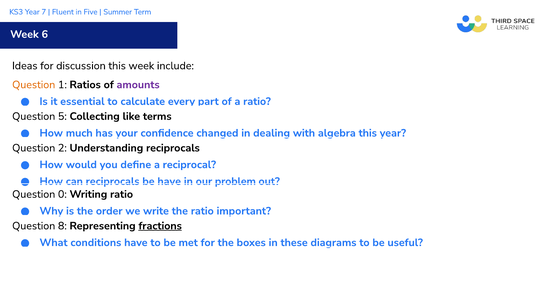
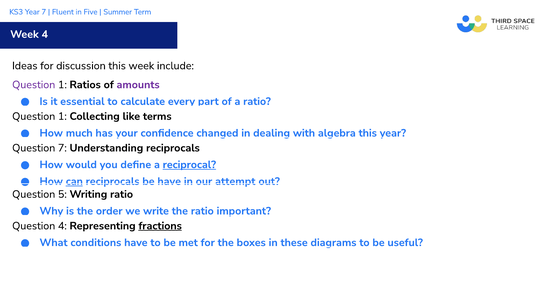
Week 6: 6 -> 4
Question at (34, 85) colour: orange -> purple
5 at (62, 116): 5 -> 1
Question 2: 2 -> 7
reciprocal underline: none -> present
can underline: none -> present
problem: problem -> attempt
0: 0 -> 5
Question 8: 8 -> 4
